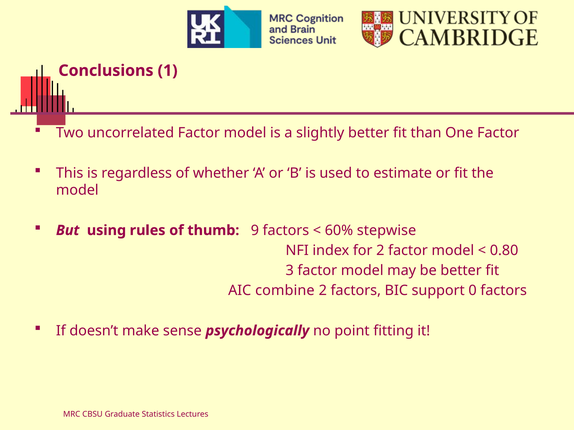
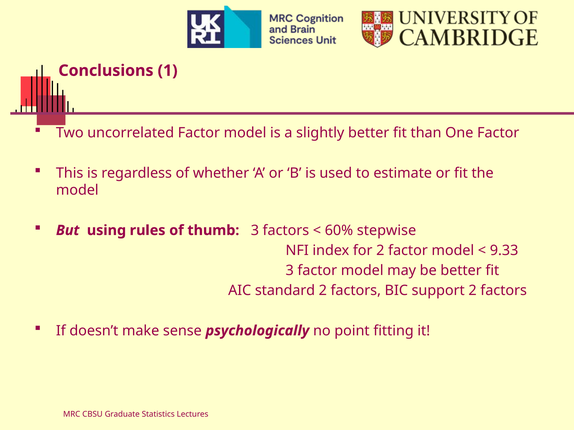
thumb 9: 9 -> 3
0.80: 0.80 -> 9.33
combine: combine -> standard
support 0: 0 -> 2
